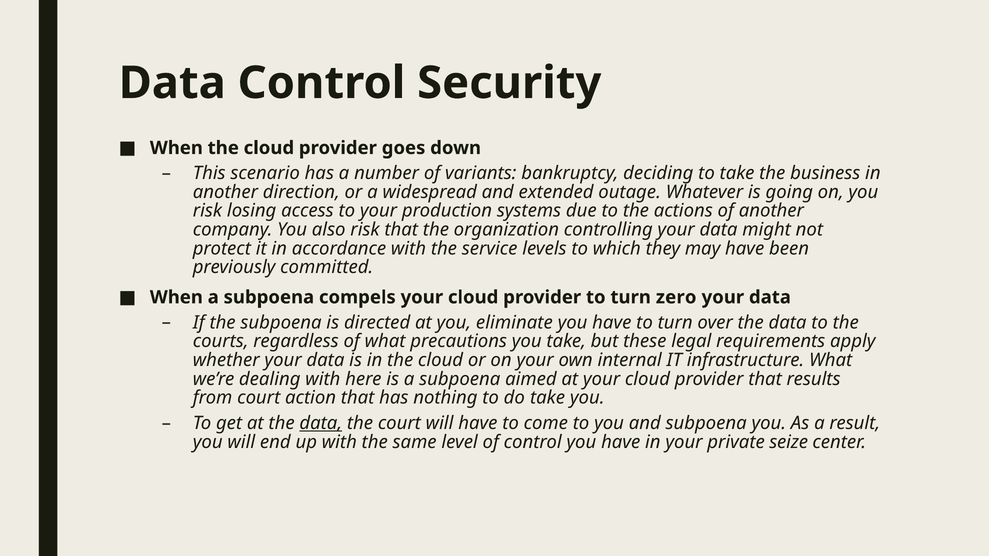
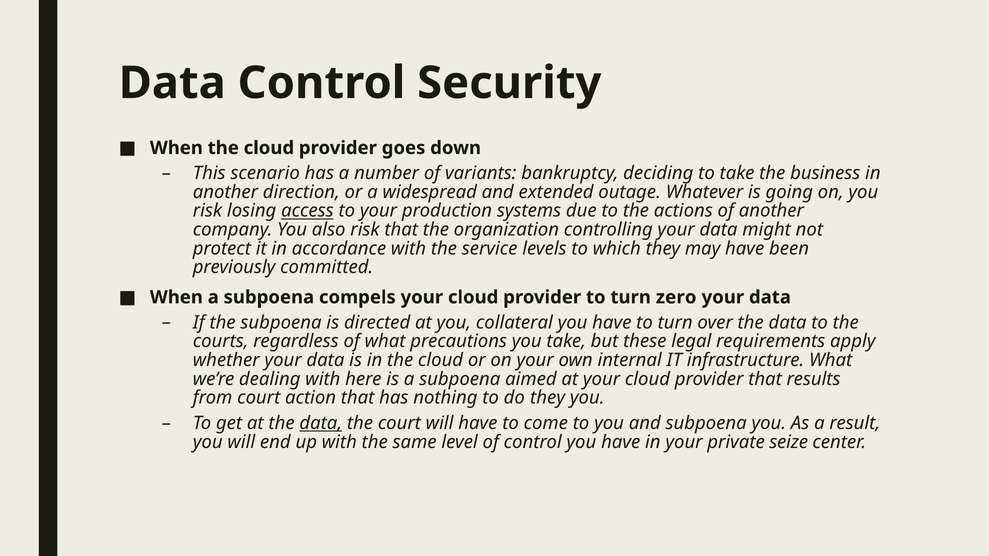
access underline: none -> present
eliminate: eliminate -> collateral
do take: take -> they
